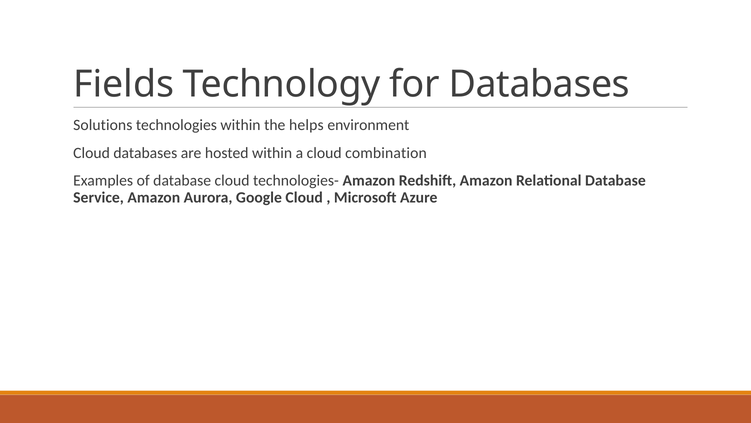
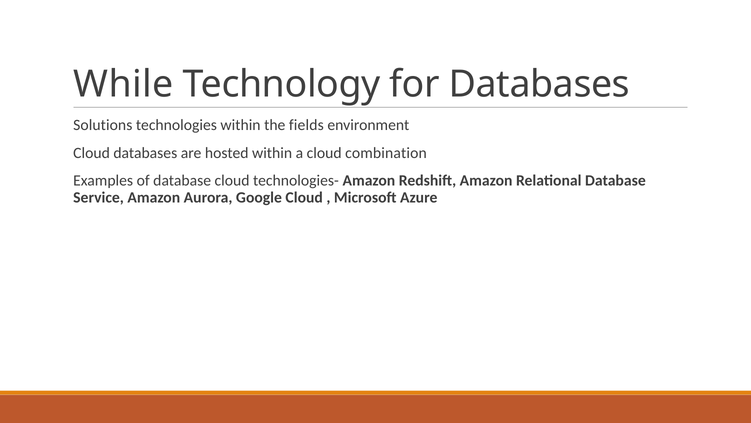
Fields: Fields -> While
helps: helps -> fields
